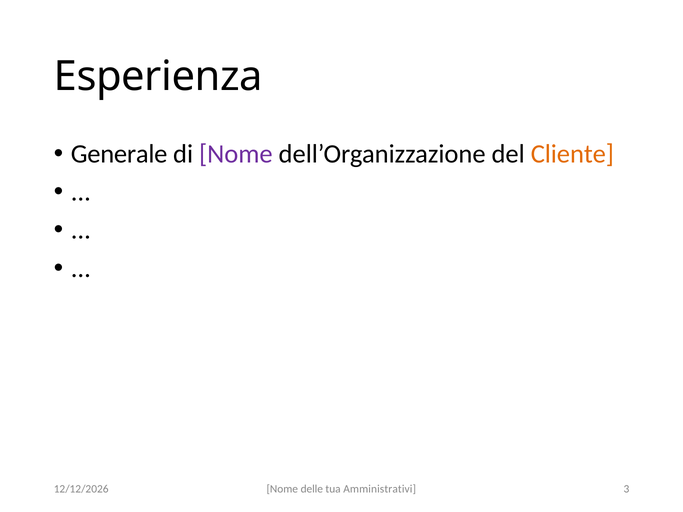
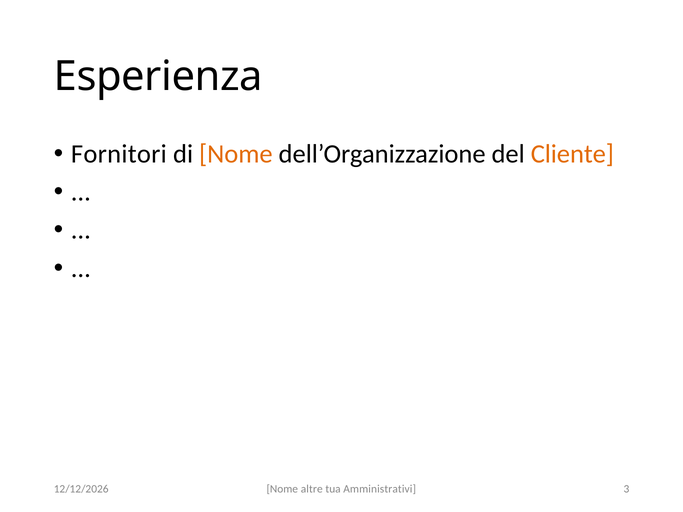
Generale: Generale -> Fornitori
Nome at (236, 154) colour: purple -> orange
delle: delle -> altre
